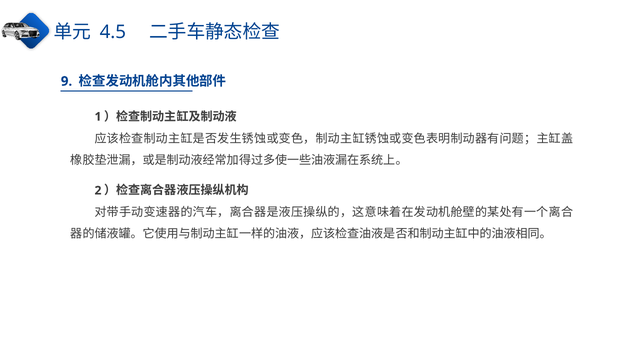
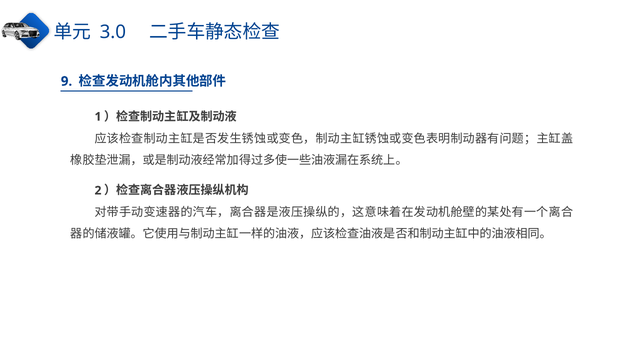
4.5: 4.5 -> 3.0
